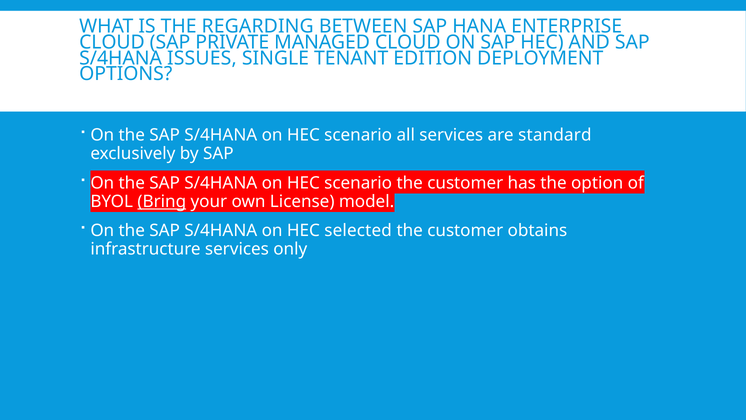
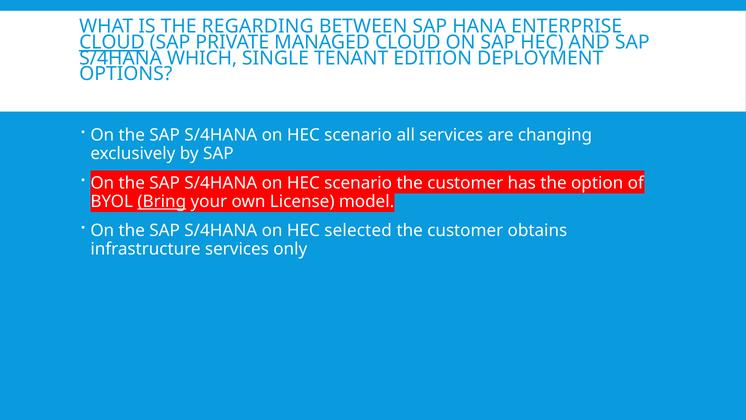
CLOUD at (112, 42) underline: none -> present
ISSUES: ISSUES -> WHICH
standard: standard -> changing
